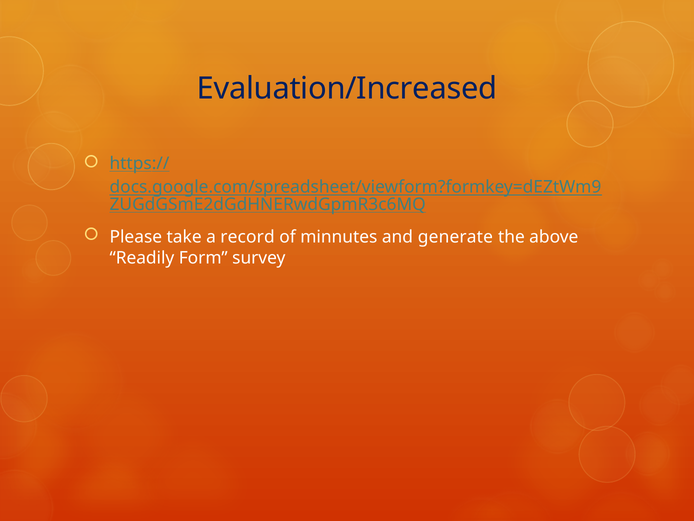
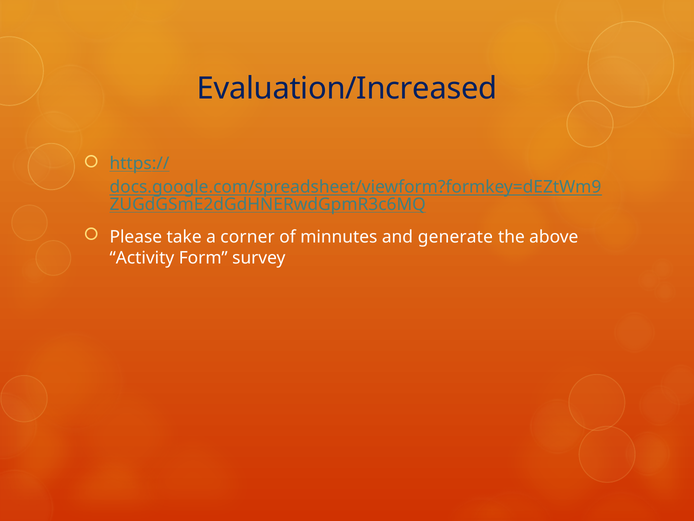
record: record -> corner
Readily: Readily -> Activity
